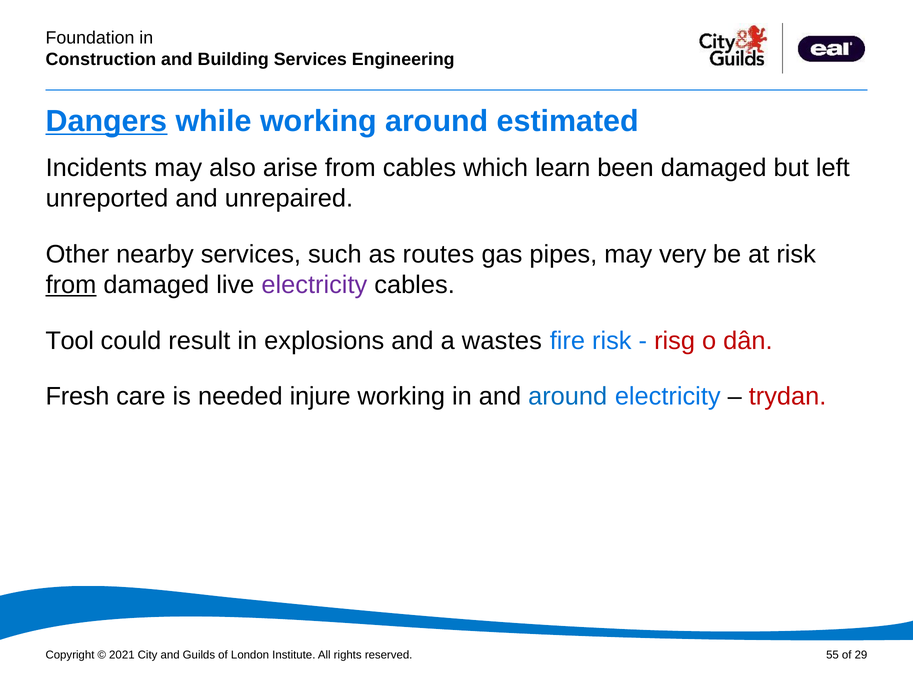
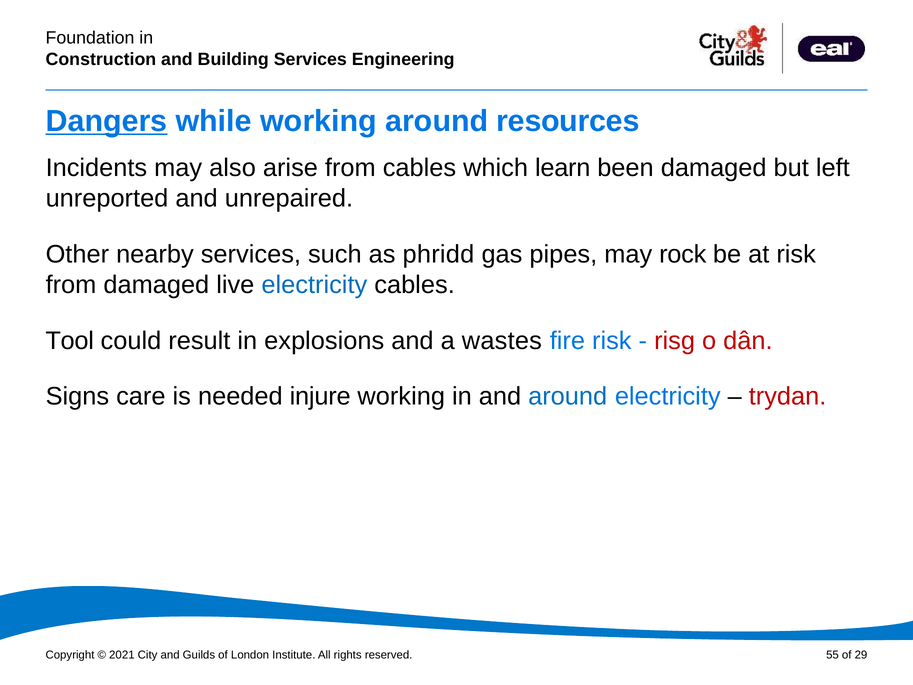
estimated: estimated -> resources
routes: routes -> phridd
very: very -> rock
from at (71, 285) underline: present -> none
electricity at (314, 285) colour: purple -> blue
Fresh: Fresh -> Signs
